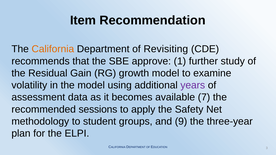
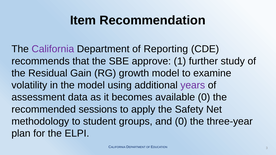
California at (53, 49) colour: orange -> purple
Revisiting: Revisiting -> Reporting
available 7: 7 -> 0
and 9: 9 -> 0
